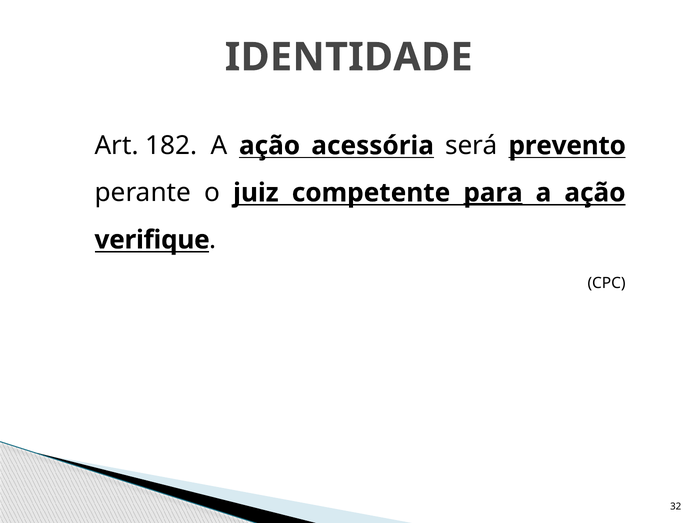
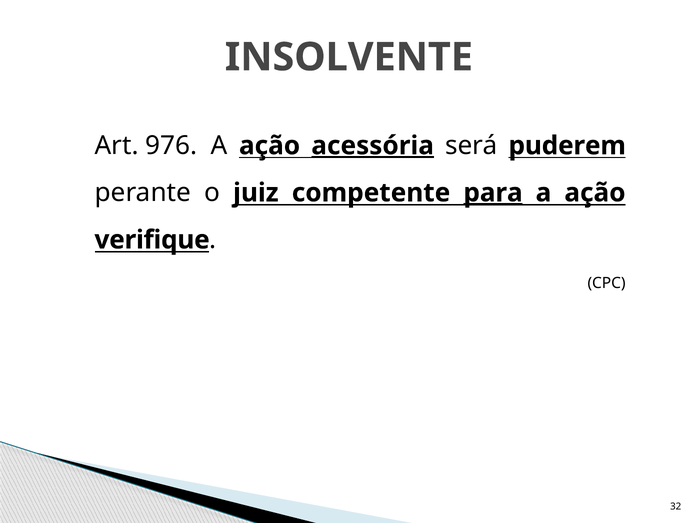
IDENTIDADE: IDENTIDADE -> INSOLVENTE
182: 182 -> 976
acessória underline: none -> present
prevento: prevento -> puderem
